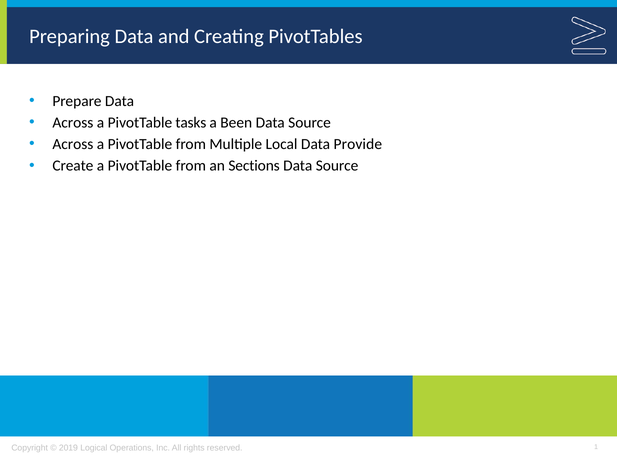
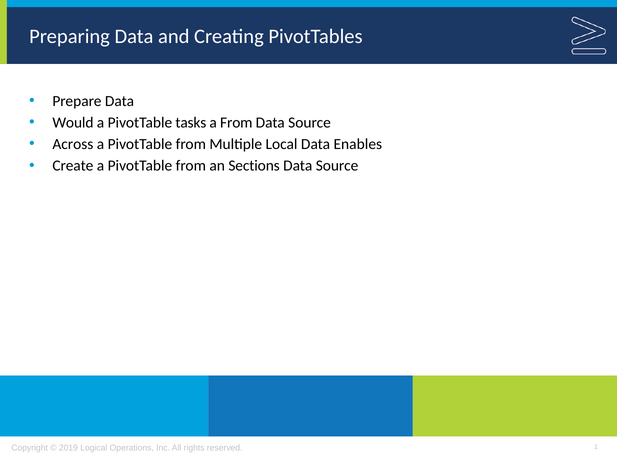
Across at (73, 123): Across -> Would
a Been: Been -> From
Provide: Provide -> Enables
